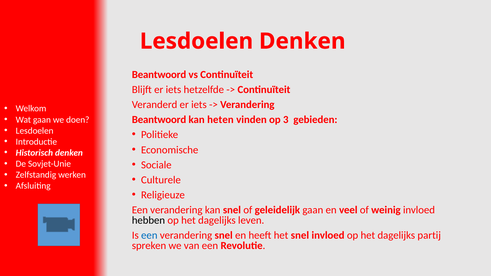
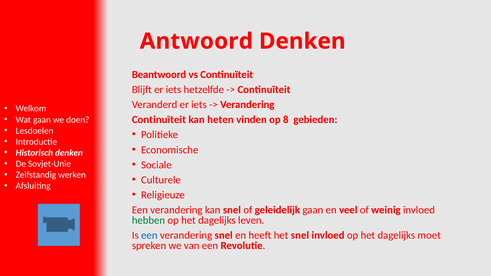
Lesdoelen at (196, 41): Lesdoelen -> Antwoord
Beantwoord at (159, 120): Beantwoord -> Continuïteit
3: 3 -> 8
hebben colour: black -> green
partij: partij -> moet
